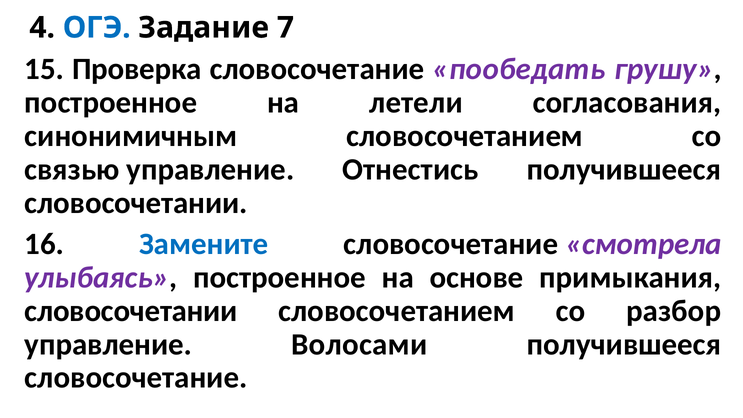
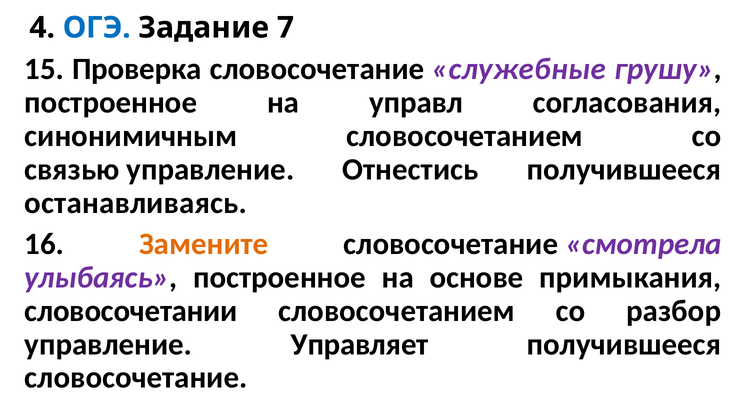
пообедать: пообедать -> служебные
летели: летели -> управл
словосочетании at (136, 203): словосочетании -> останавливаясь
Замените colour: blue -> orange
Волосами: Волосами -> Управляет
